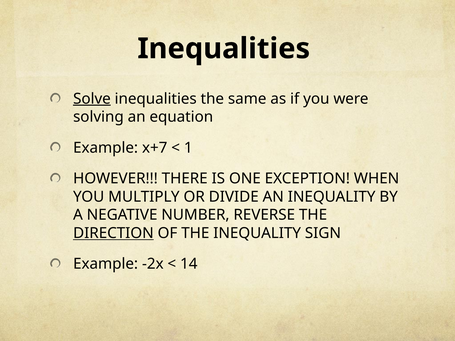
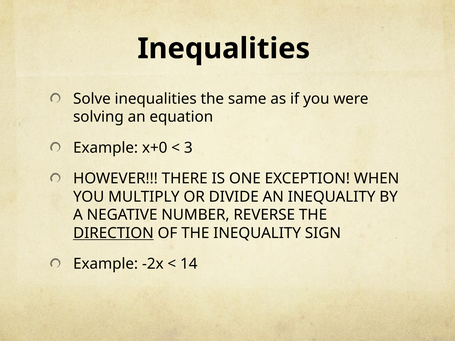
Solve underline: present -> none
x+7: x+7 -> x+0
1: 1 -> 3
